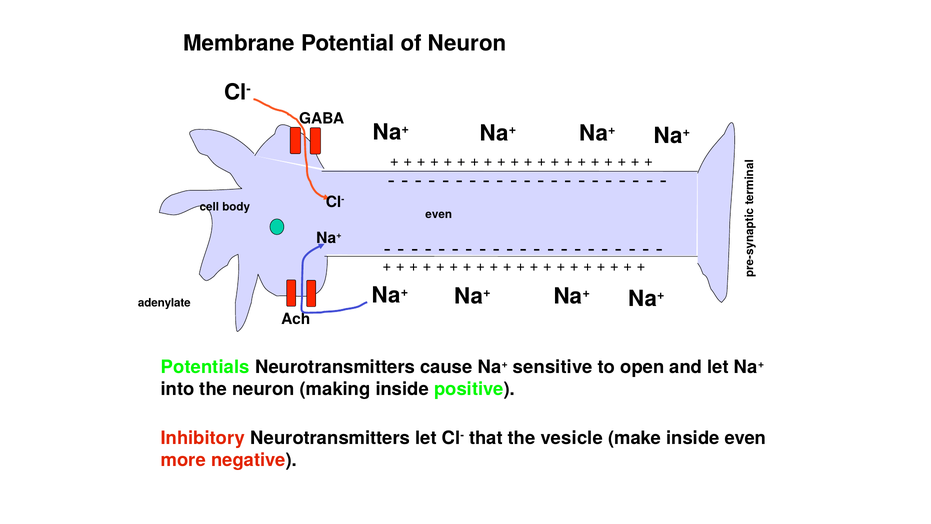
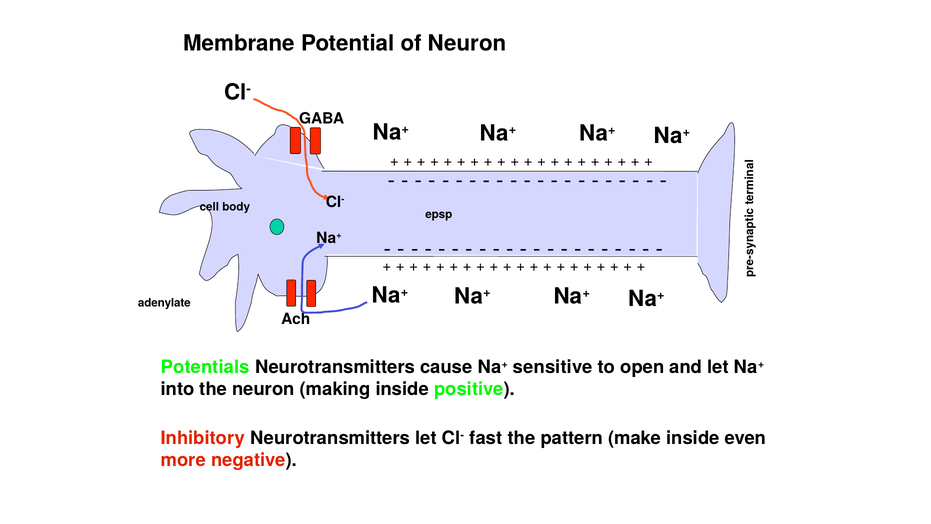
even at (439, 214): even -> epsp
that: that -> fast
vesicle: vesicle -> pattern
